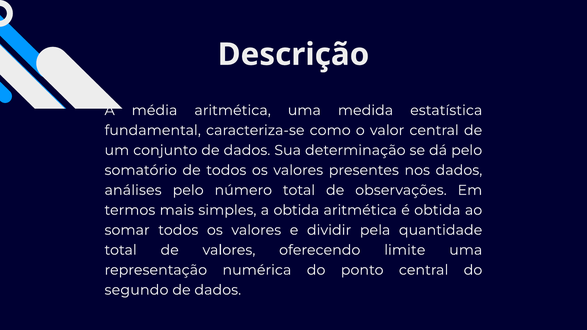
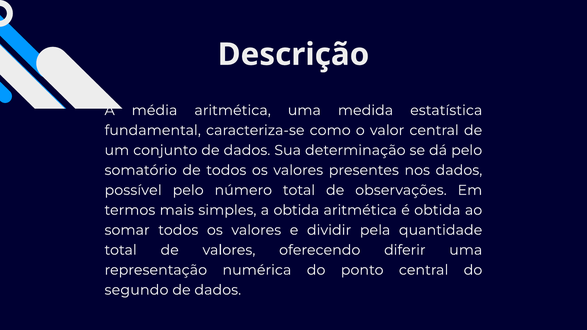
análises: análises -> possível
limite: limite -> diferir
